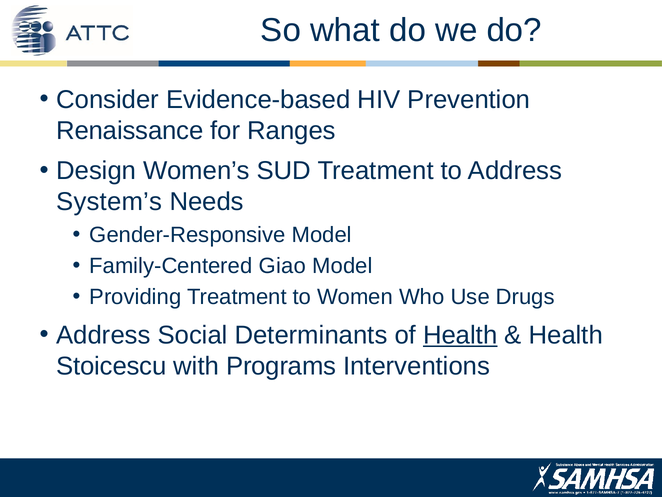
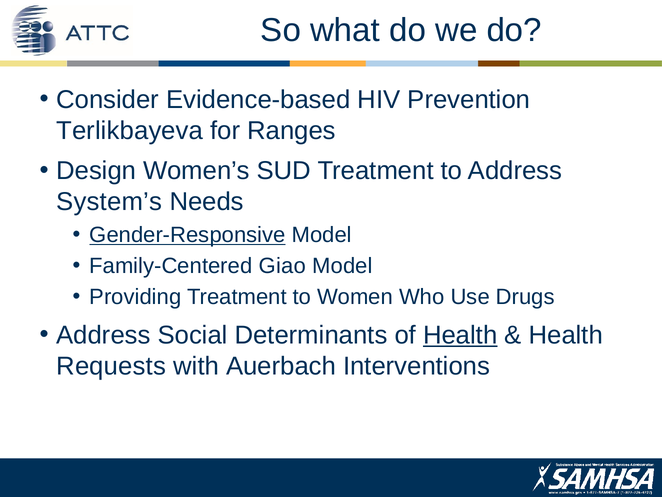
Renaissance: Renaissance -> Terlikbayeva
Gender-Responsive underline: none -> present
Stoicescu: Stoicescu -> Requests
Programs: Programs -> Auerbach
